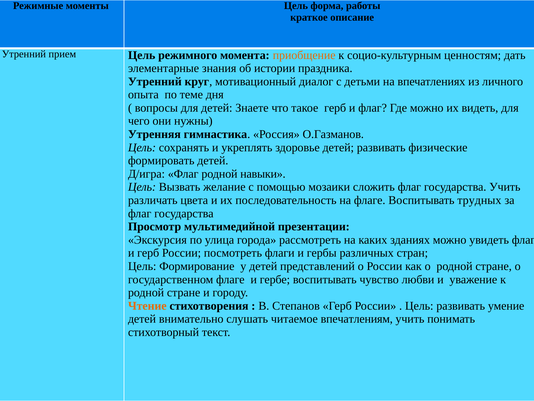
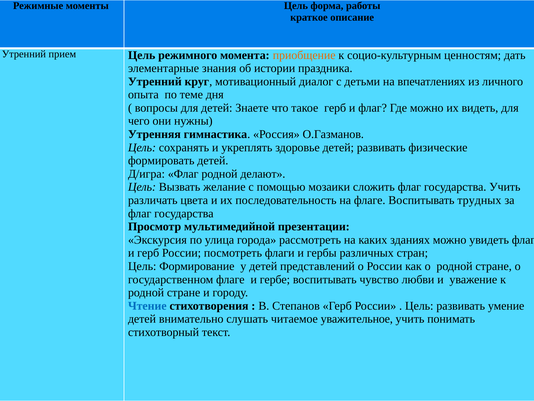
навыки: навыки -> делают
Чтение colour: orange -> blue
впечатлениям: впечатлениям -> уважительное
